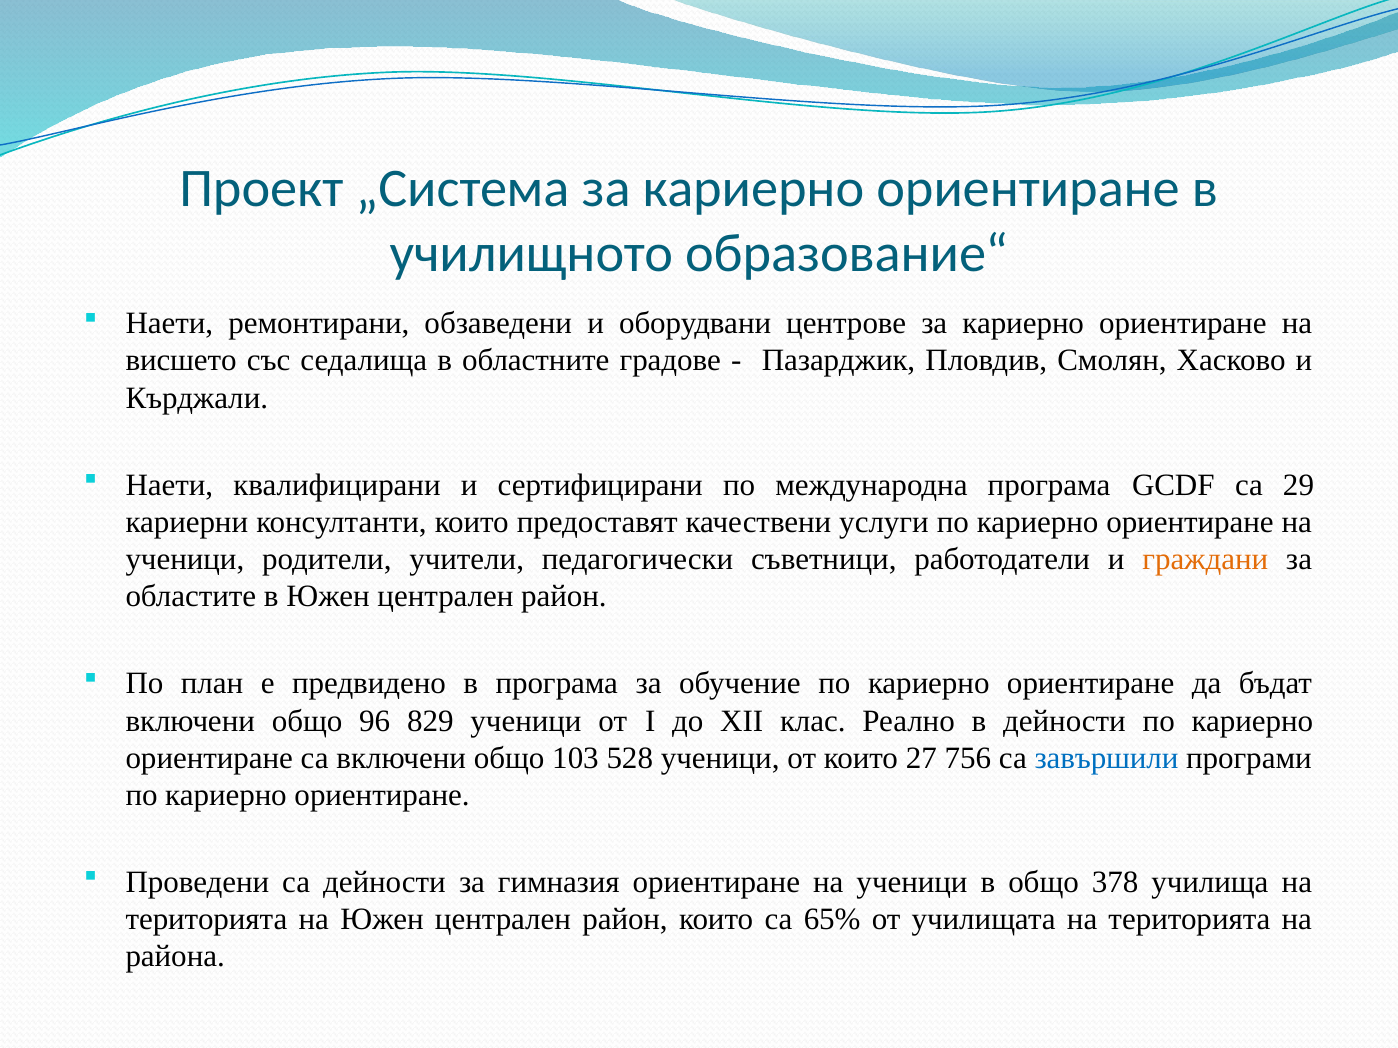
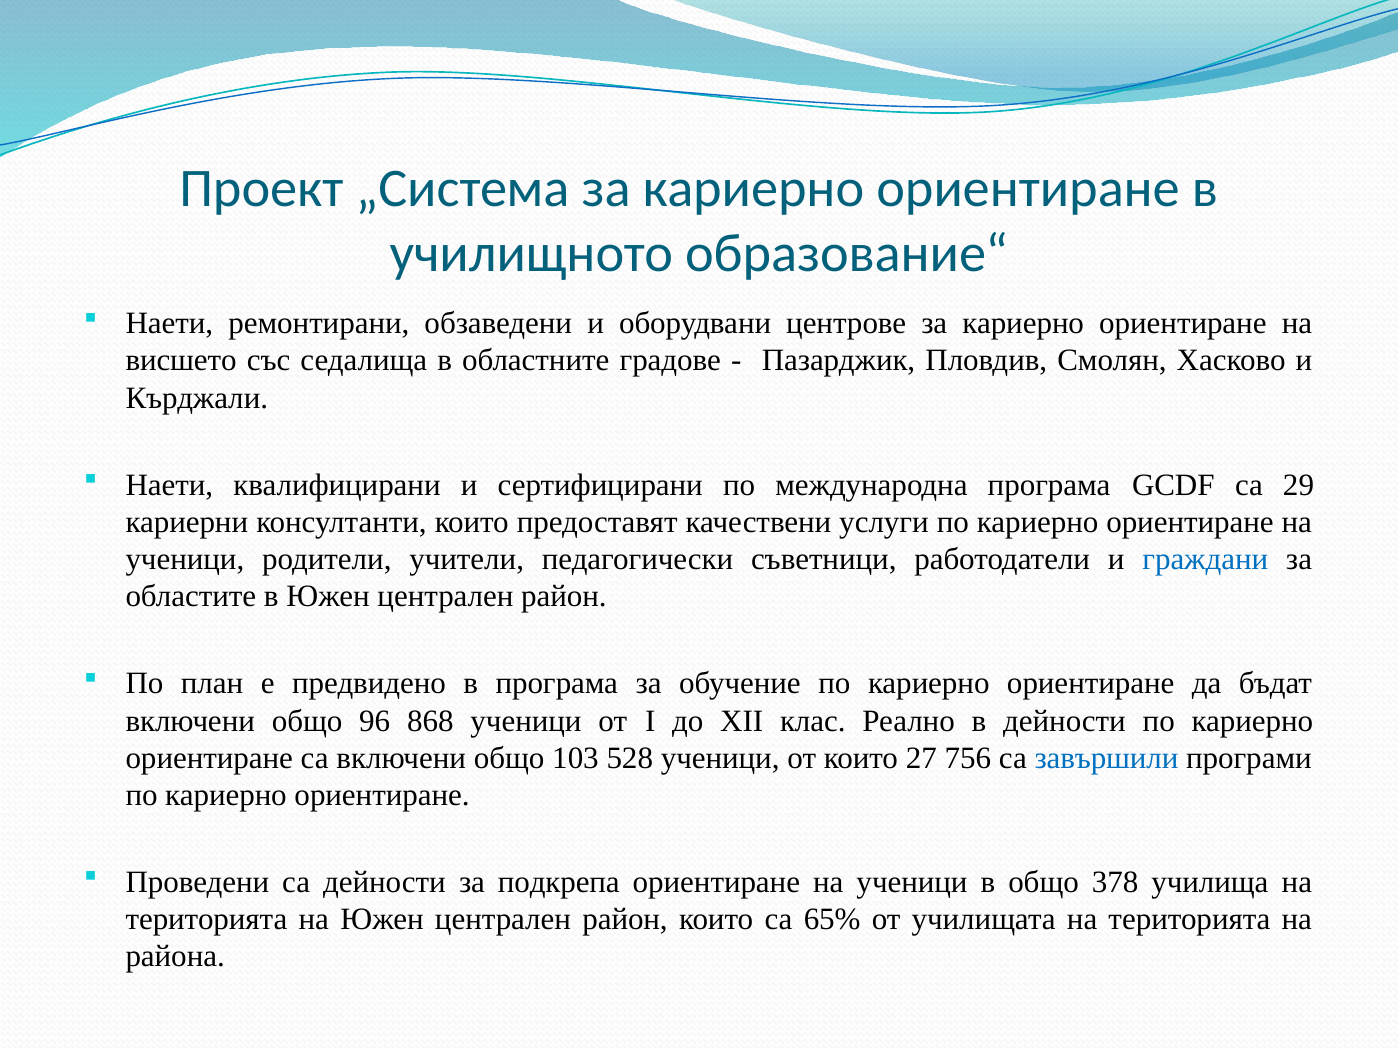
граждани colour: orange -> blue
829: 829 -> 868
гимназия: гимназия -> подкрепа
